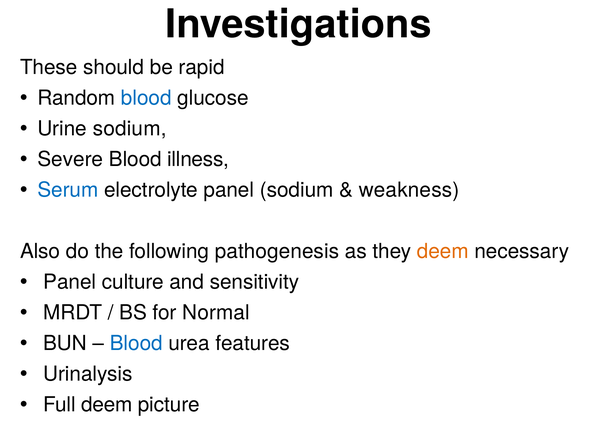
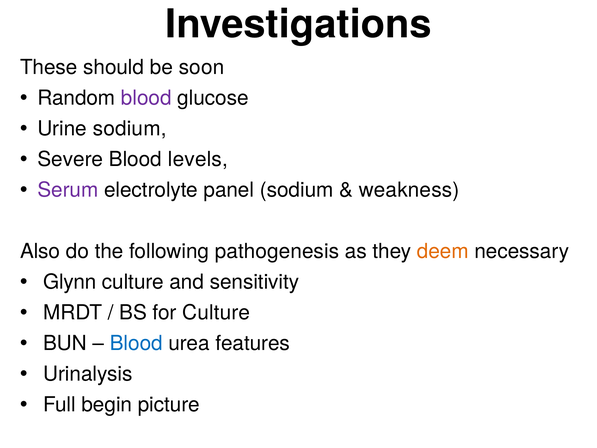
rapid: rapid -> soon
blood at (146, 98) colour: blue -> purple
illness: illness -> levels
Serum colour: blue -> purple
Panel at (70, 282): Panel -> Glynn
for Normal: Normal -> Culture
Full deem: deem -> begin
